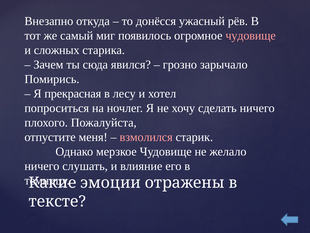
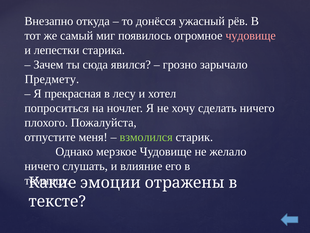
сложных: сложных -> лепестки
Помирись: Помирись -> Предмету
взмолился colour: pink -> light green
